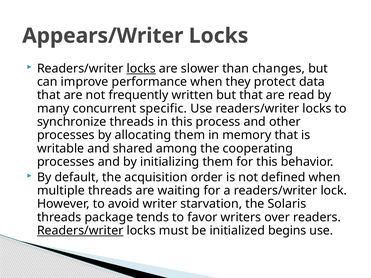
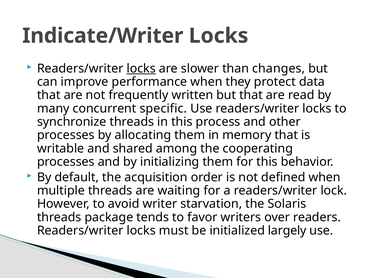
Appears/Writer: Appears/Writer -> Indicate/Writer
Readers/writer at (80, 231) underline: present -> none
begins: begins -> largely
